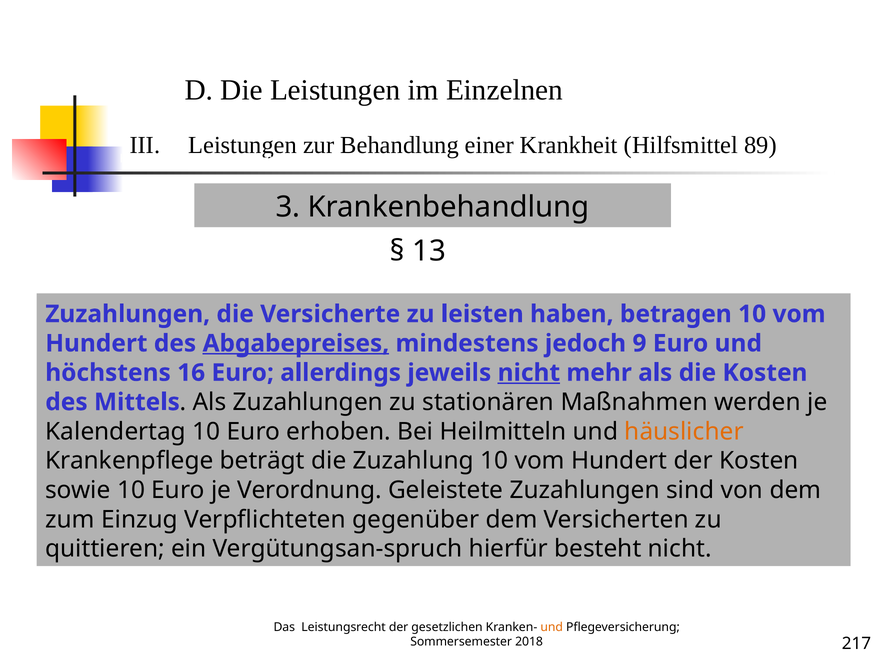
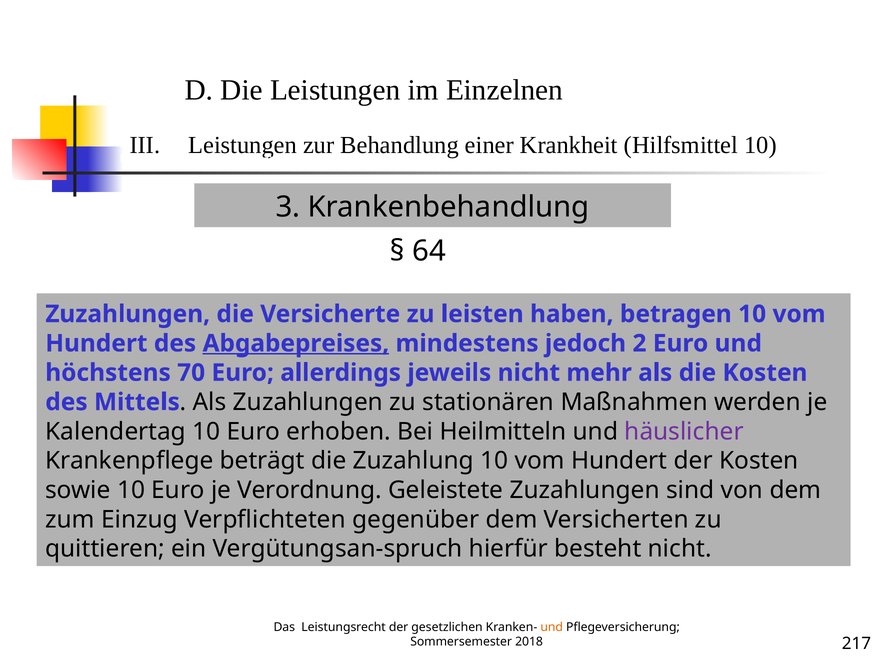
Hilfsmittel 89: 89 -> 10
13: 13 -> 64
9: 9 -> 2
16: 16 -> 70
nicht at (529, 373) underline: present -> none
häuslicher colour: orange -> purple
